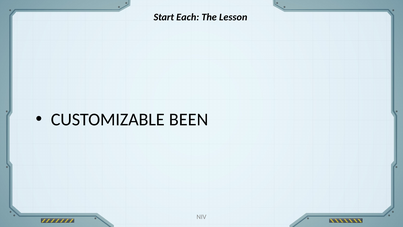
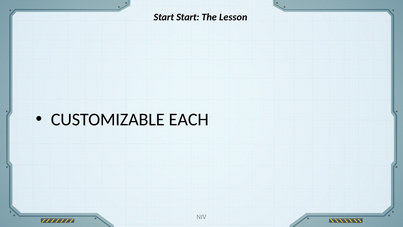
Start Each: Each -> Start
BEEN: BEEN -> EACH
